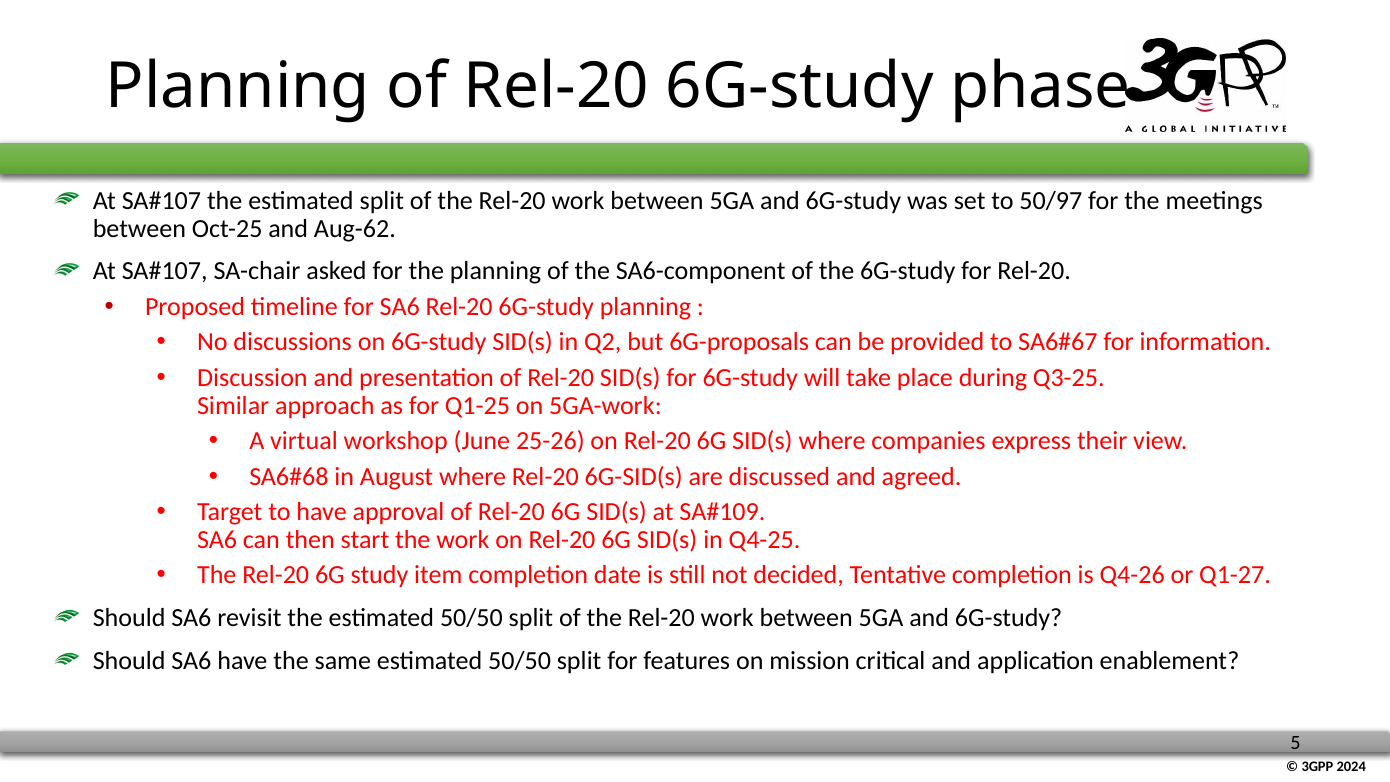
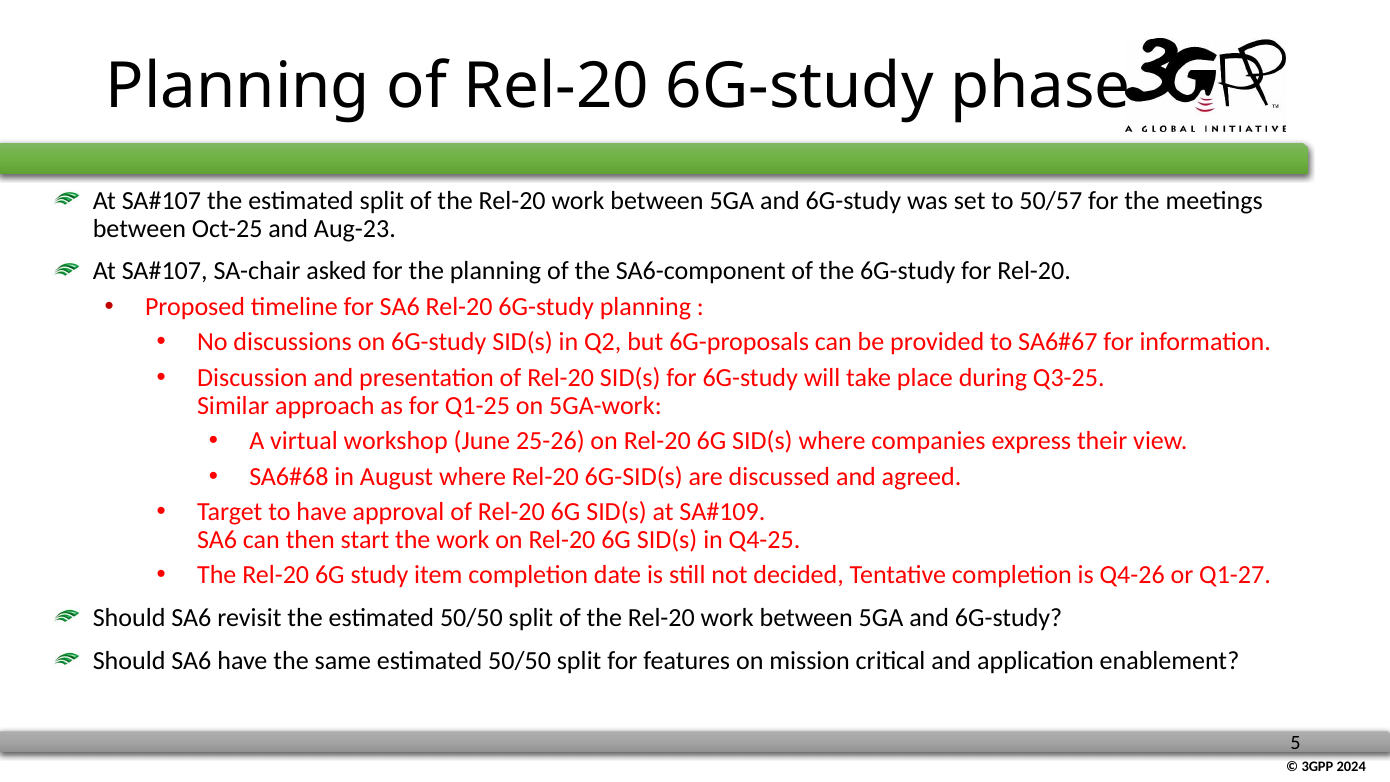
50/97: 50/97 -> 50/57
Aug-62: Aug-62 -> Aug-23
